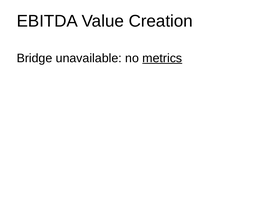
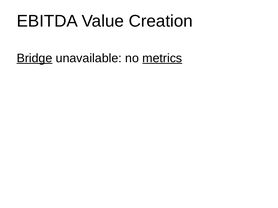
Bridge underline: none -> present
